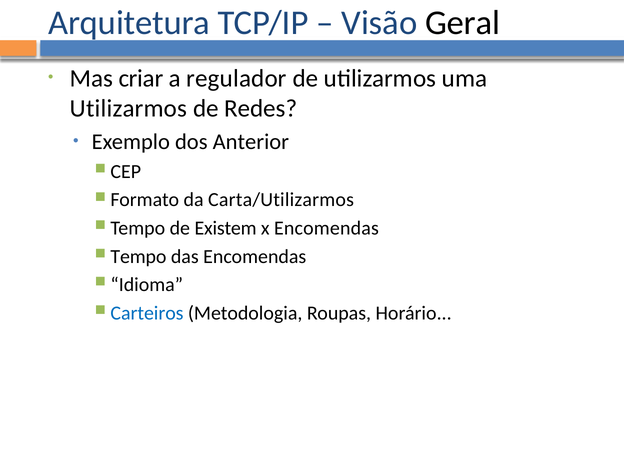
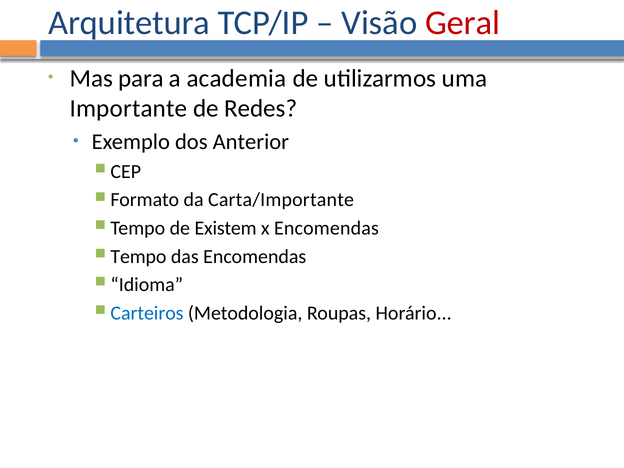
Geral colour: black -> red
criar: criar -> para
regulador: regulador -> academia
Utilizarmos at (129, 109): Utilizarmos -> Importante
Carta/Utilizarmos: Carta/Utilizarmos -> Carta/Importante
